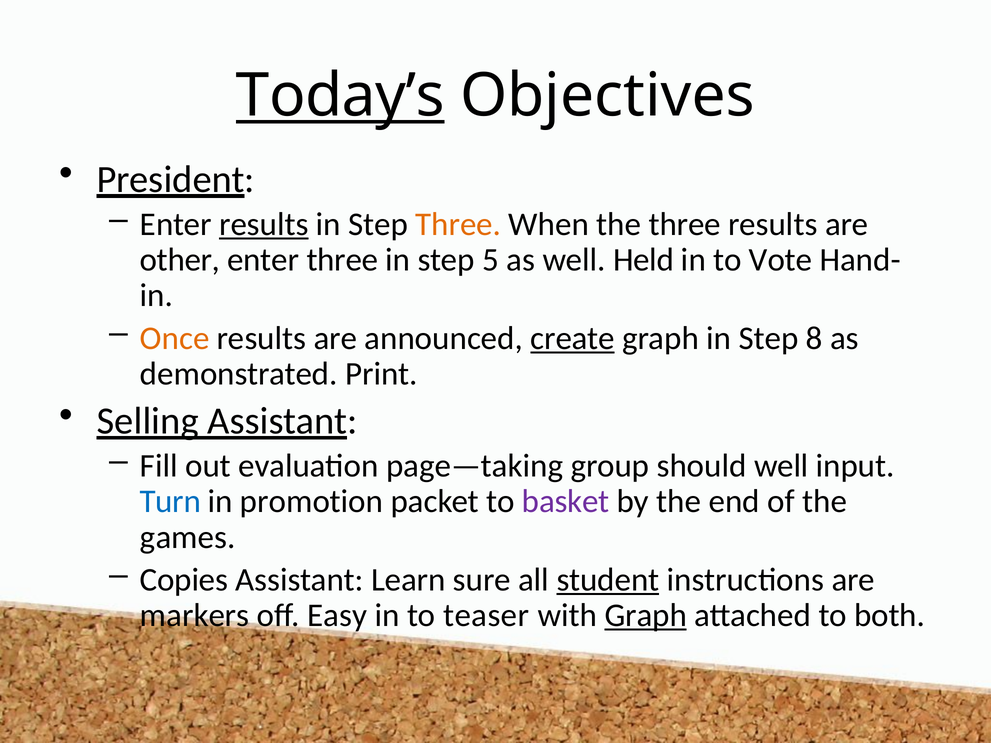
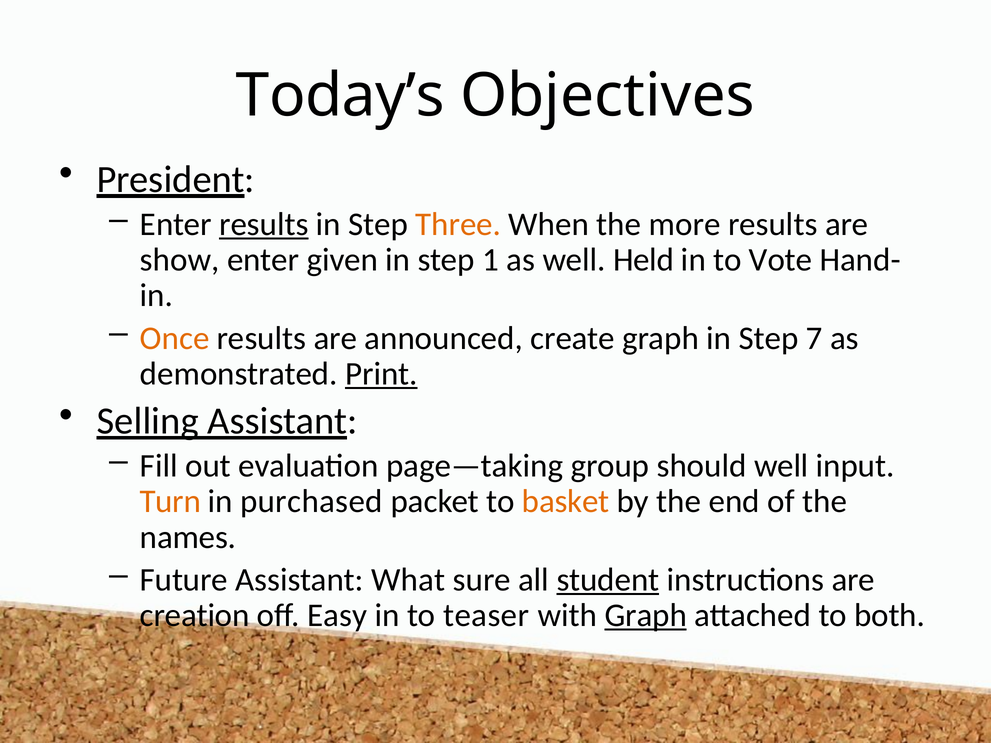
Today’s underline: present -> none
the three: three -> more
other: other -> show
enter three: three -> given
5: 5 -> 1
create underline: present -> none
8: 8 -> 7
Print underline: none -> present
Turn colour: blue -> orange
promotion: promotion -> purchased
basket colour: purple -> orange
games: games -> names
Copies: Copies -> Future
Learn: Learn -> What
markers: markers -> creation
